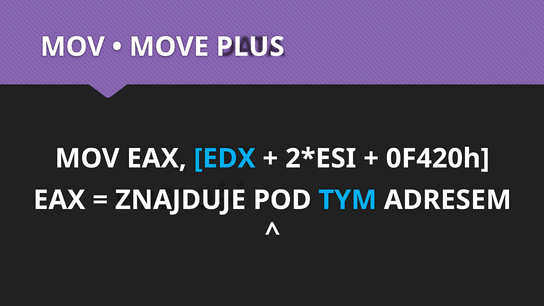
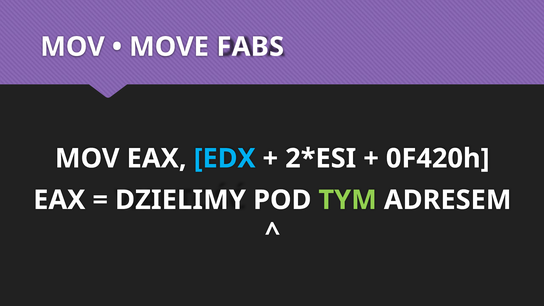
PLUS: PLUS -> FABS
ZNAJDUJE: ZNAJDUJE -> DZIELIMY
TYM colour: light blue -> light green
